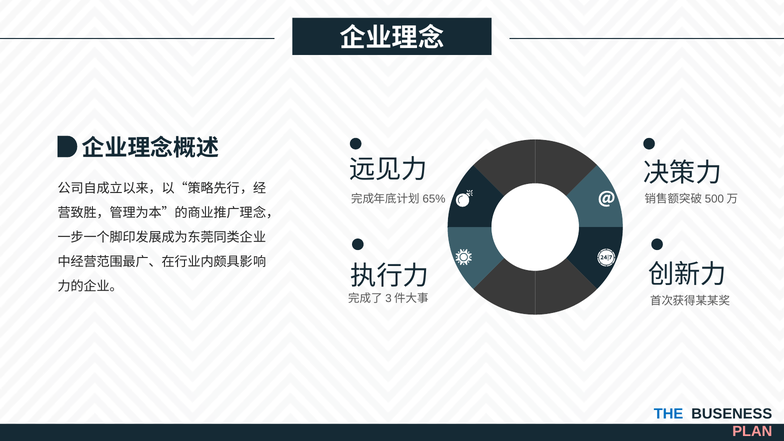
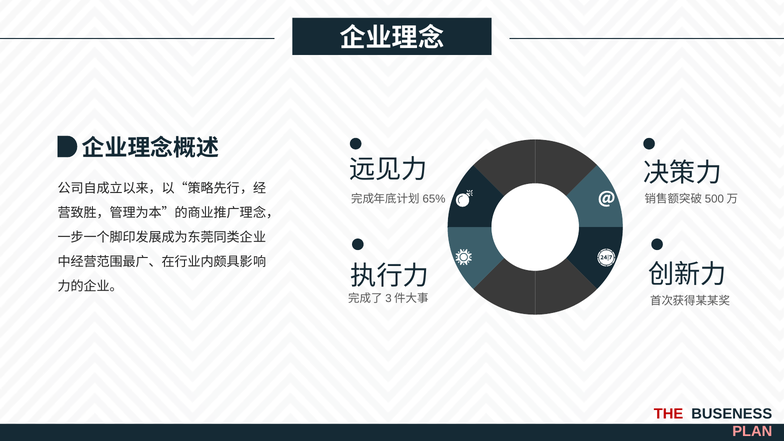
THE colour: blue -> red
